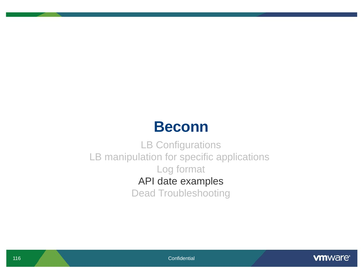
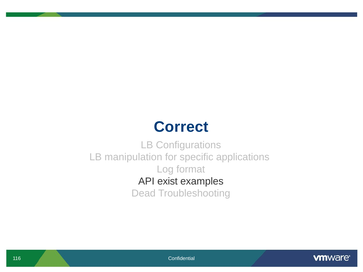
Beconn: Beconn -> Correct
date: date -> exist
